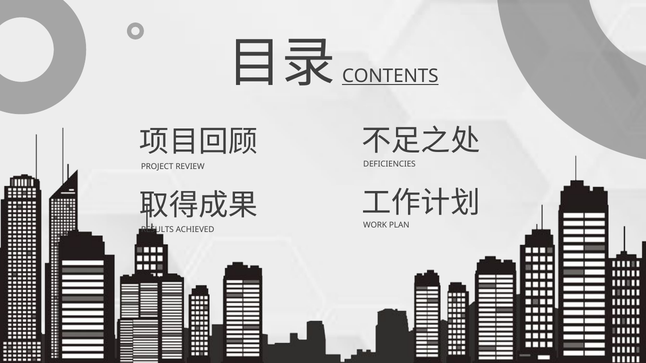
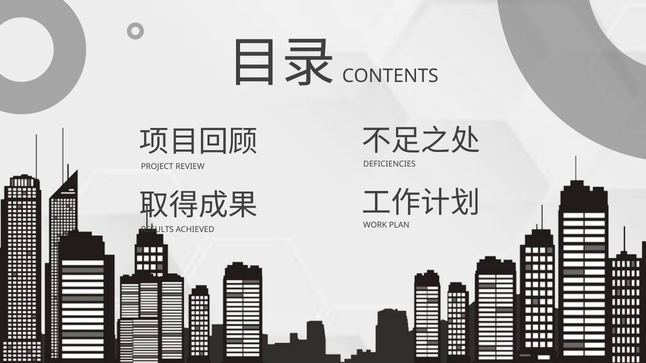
CONTENTS underline: present -> none
